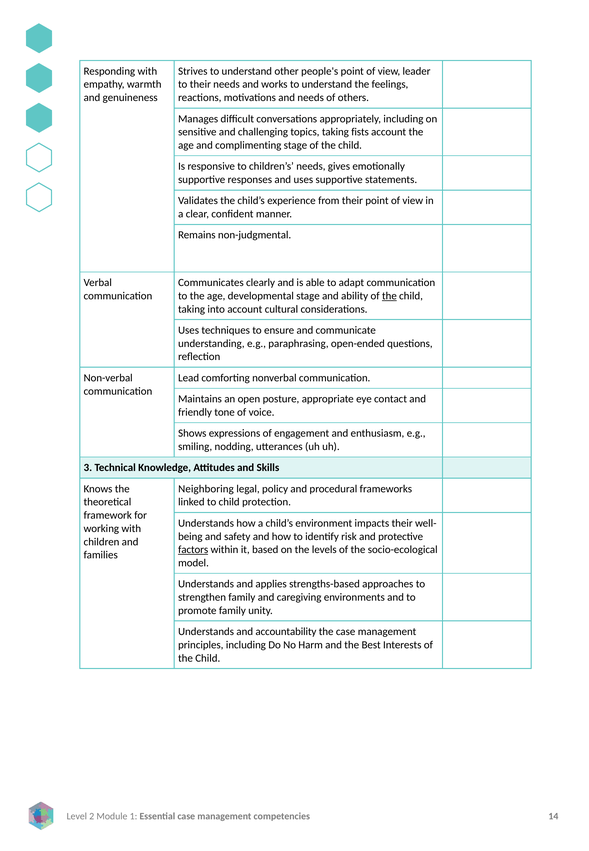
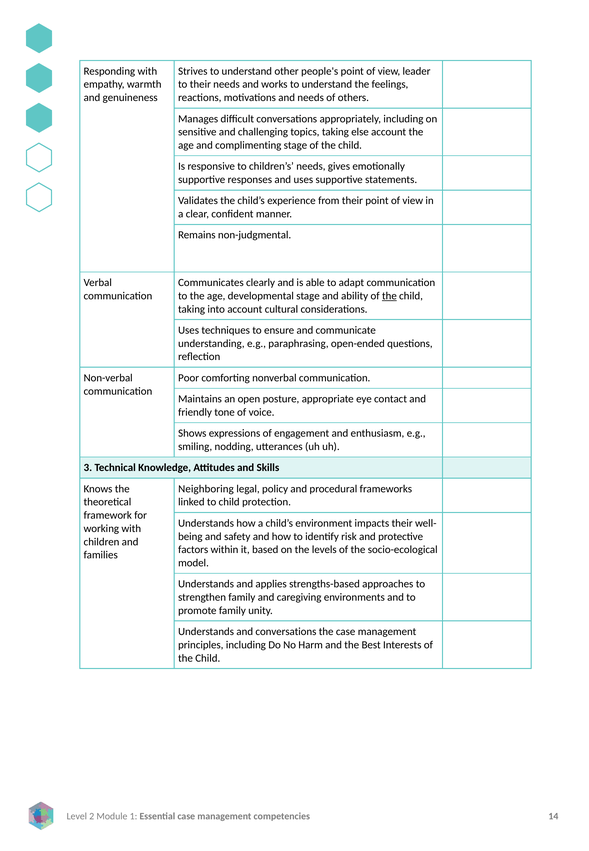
fists: fists -> else
Lead: Lead -> Poor
factors underline: present -> none
and accountability: accountability -> conversations
